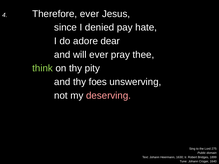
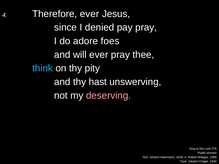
pay hate: hate -> pray
dear: dear -> foes
think colour: light green -> light blue
foes: foes -> hast
